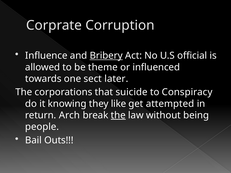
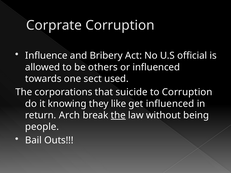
Bribery underline: present -> none
theme: theme -> others
later: later -> used
to Conspiracy: Conspiracy -> Corruption
get attempted: attempted -> influenced
